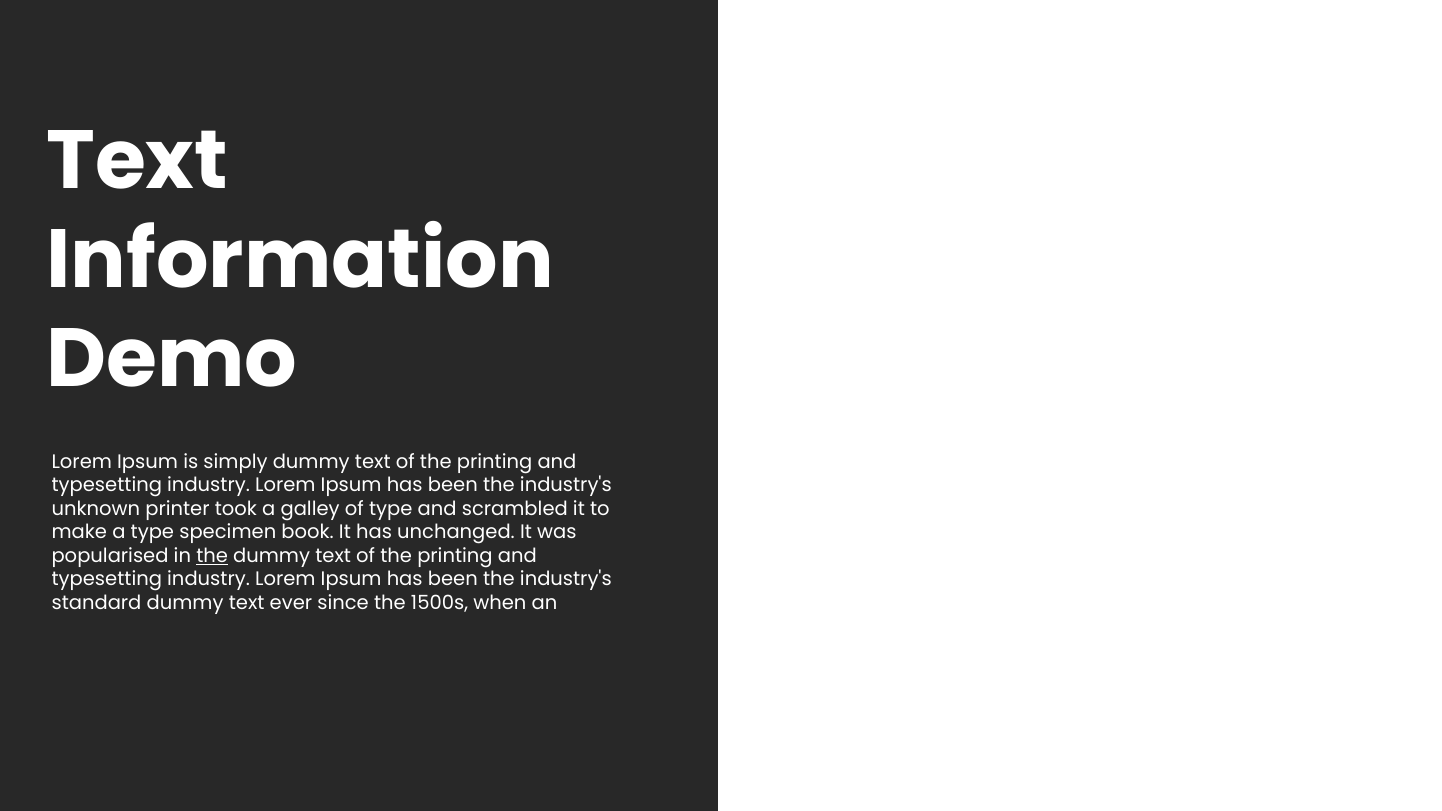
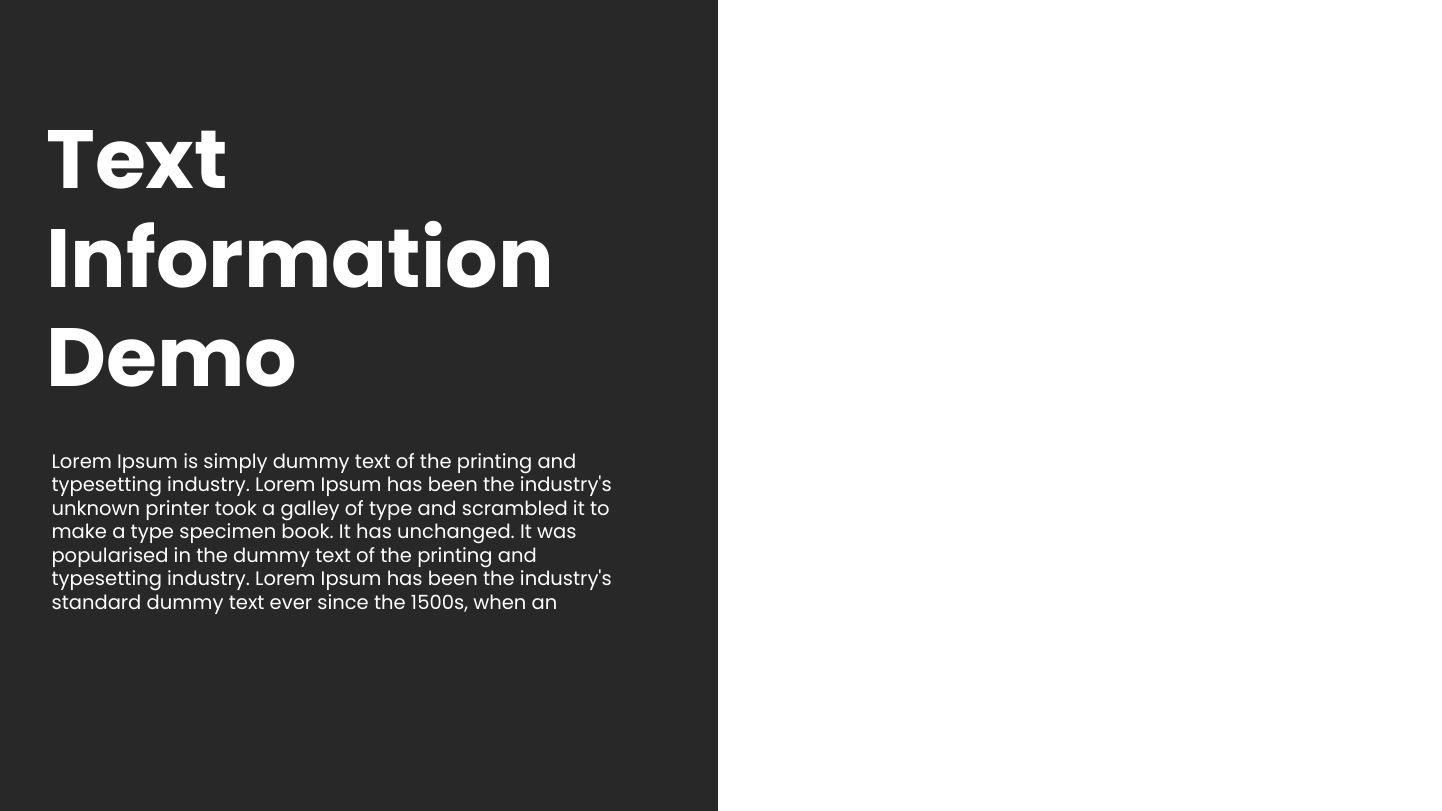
the at (212, 556) underline: present -> none
